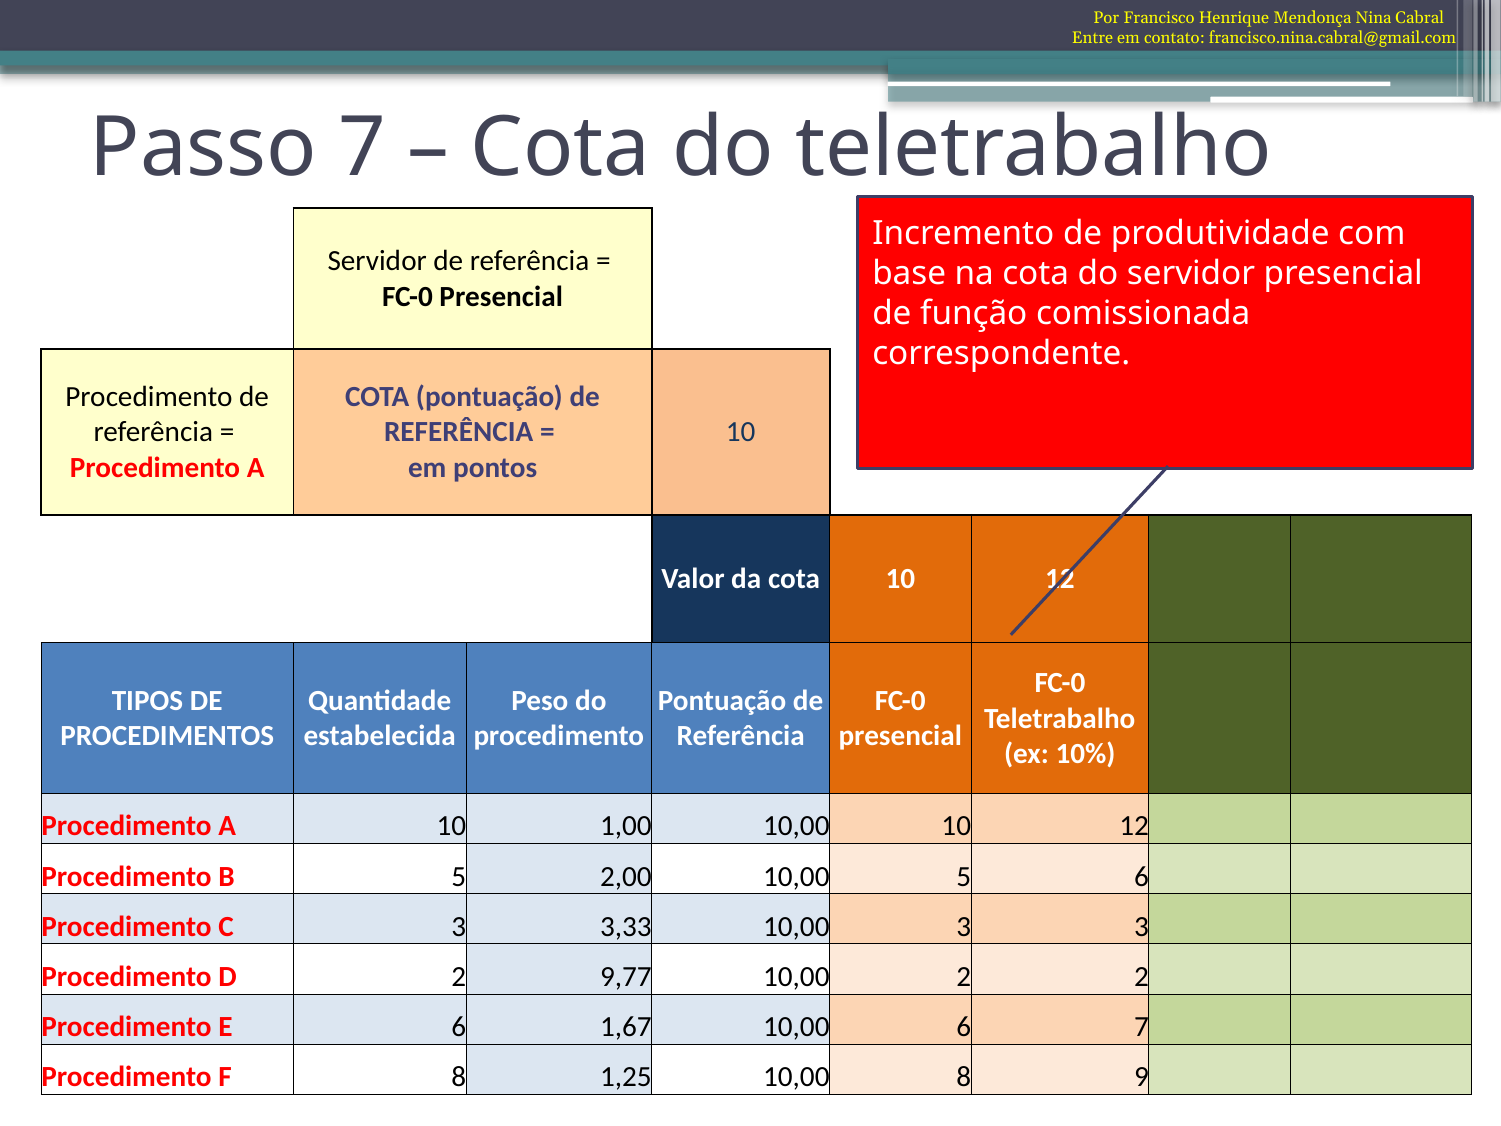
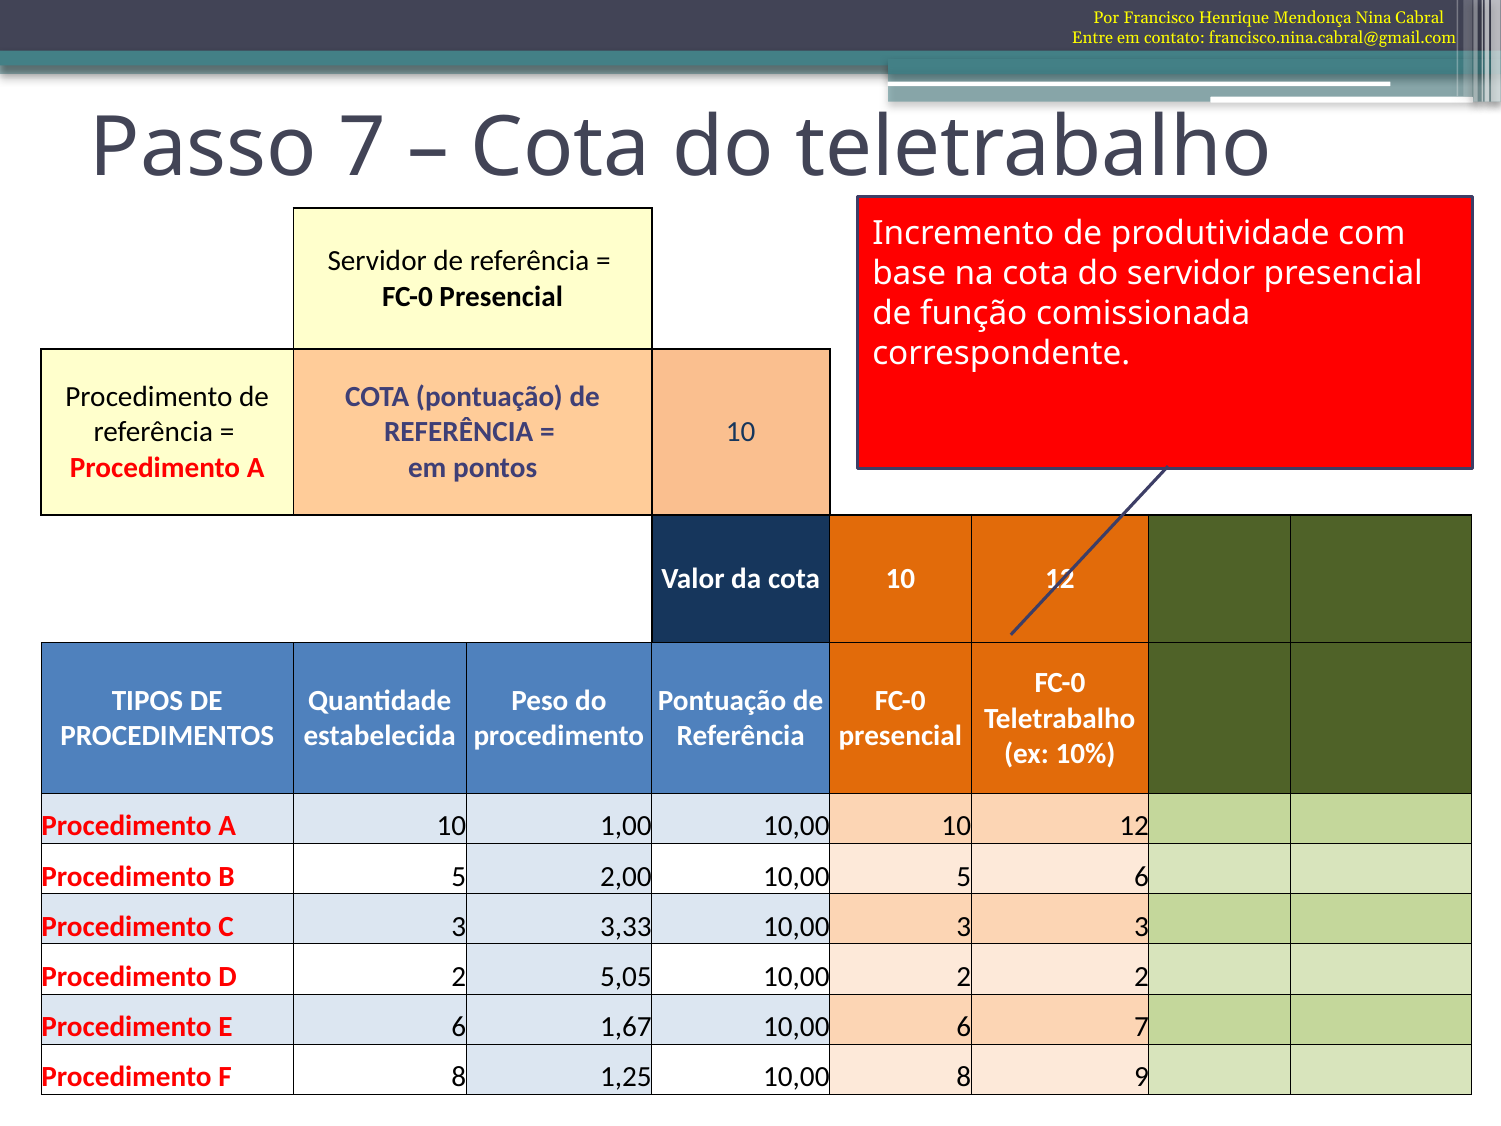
9,77: 9,77 -> 5,05
